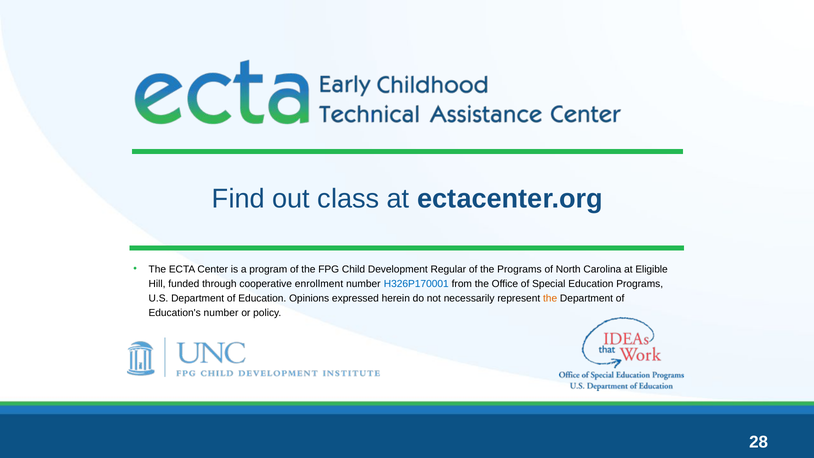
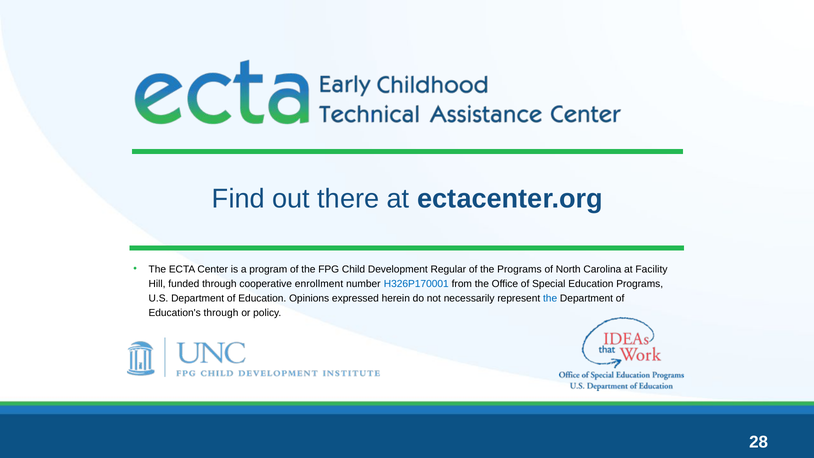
class: class -> there
Eligible: Eligible -> Facility
the at (550, 298) colour: orange -> blue
Education's number: number -> through
